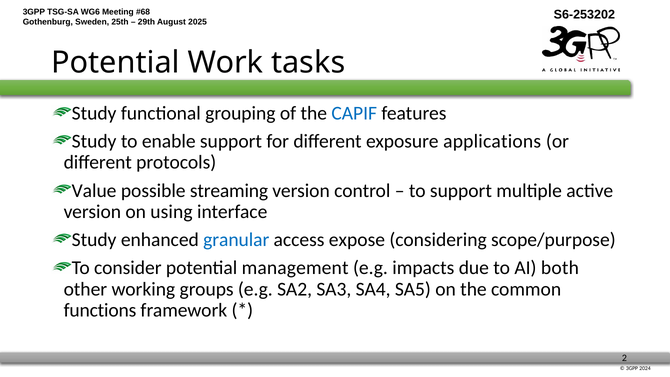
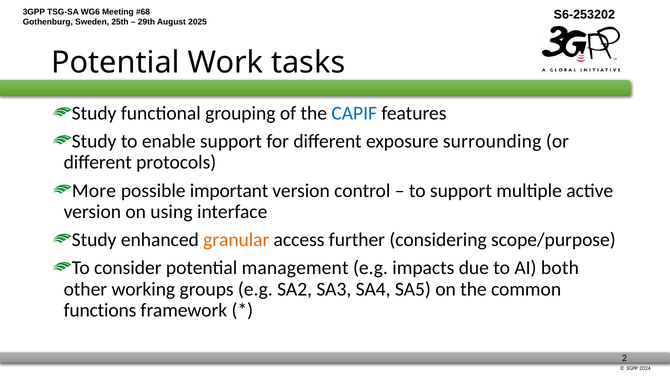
applications: applications -> surrounding
Value: Value -> More
streaming: streaming -> important
granular colour: blue -> orange
expose: expose -> further
